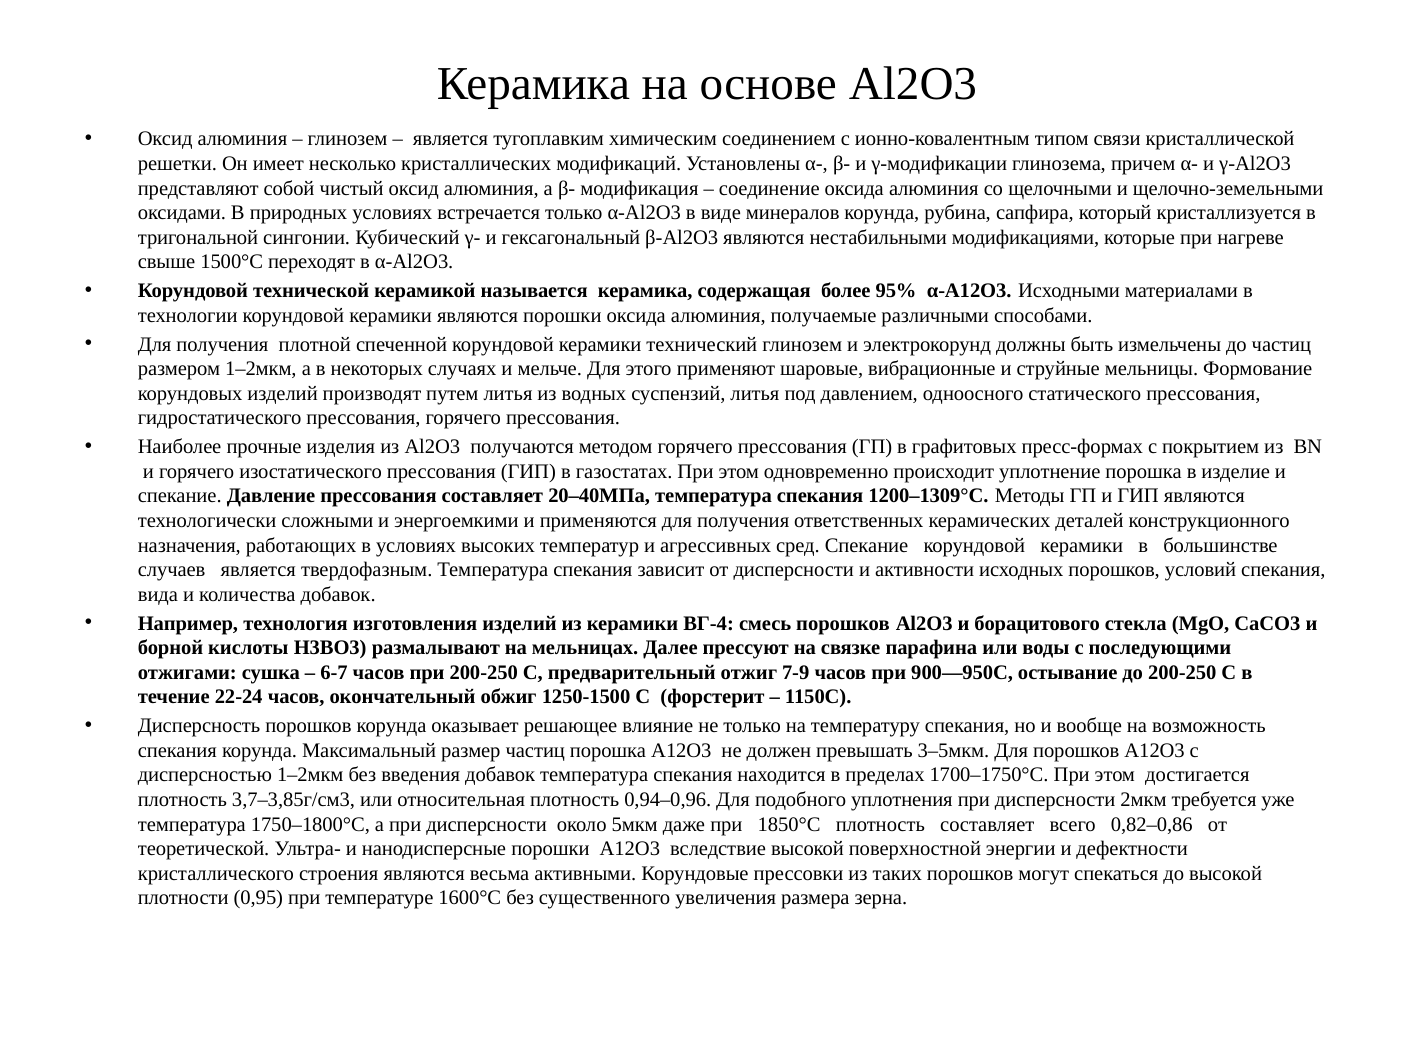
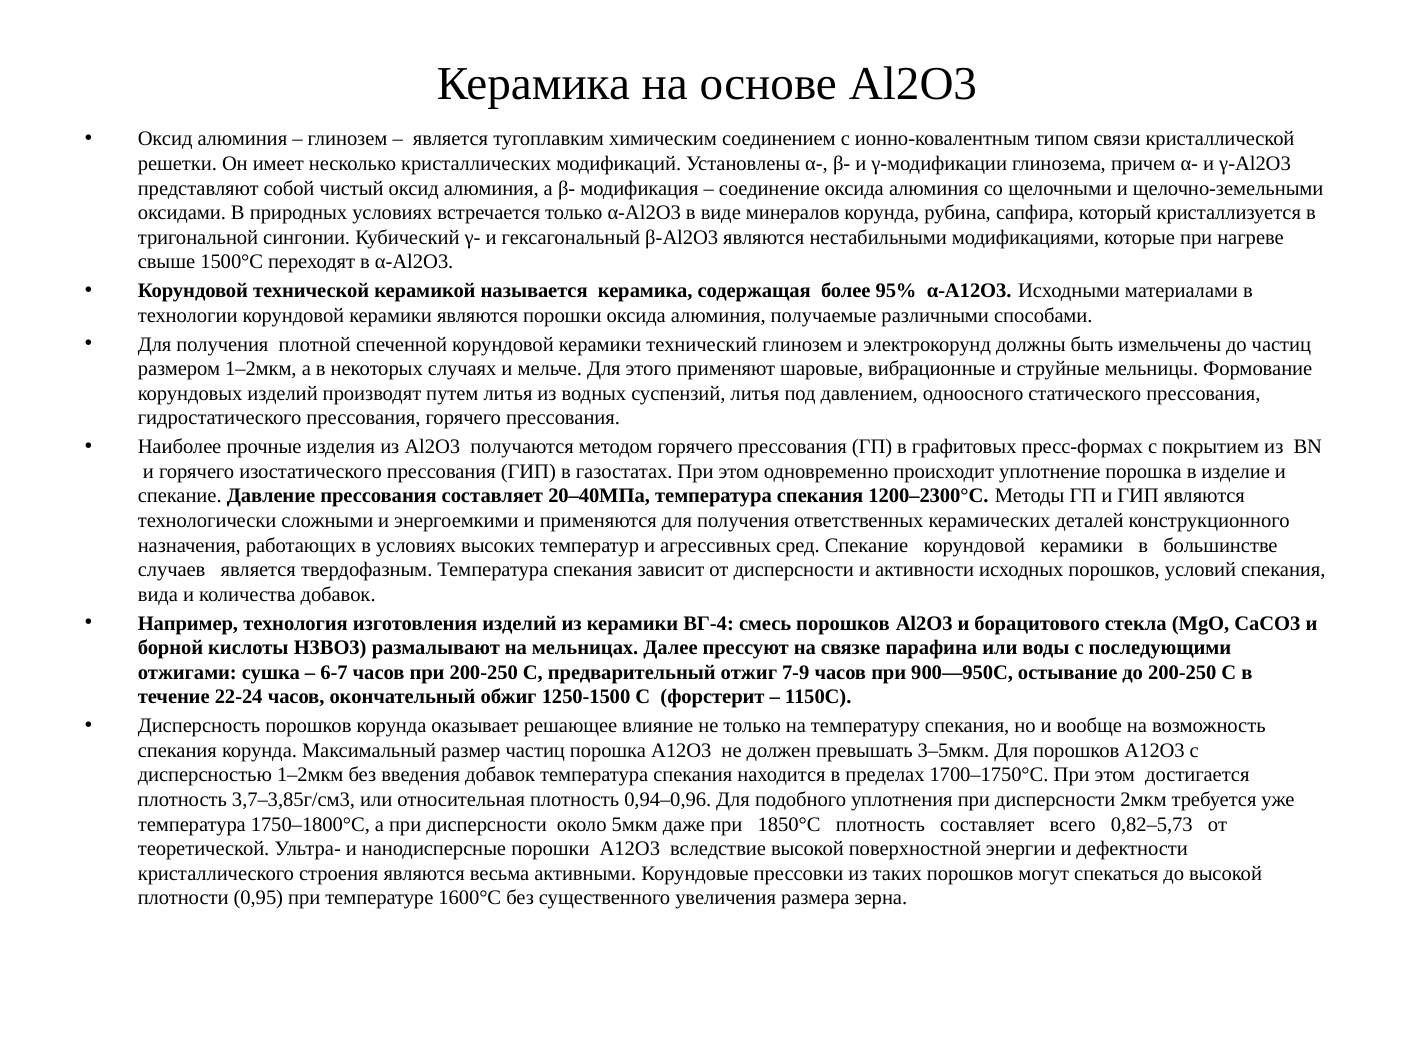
1200–1309°С: 1200–1309°С -> 1200–2300°С
0,82–0,86: 0,82–0,86 -> 0,82–5,73
